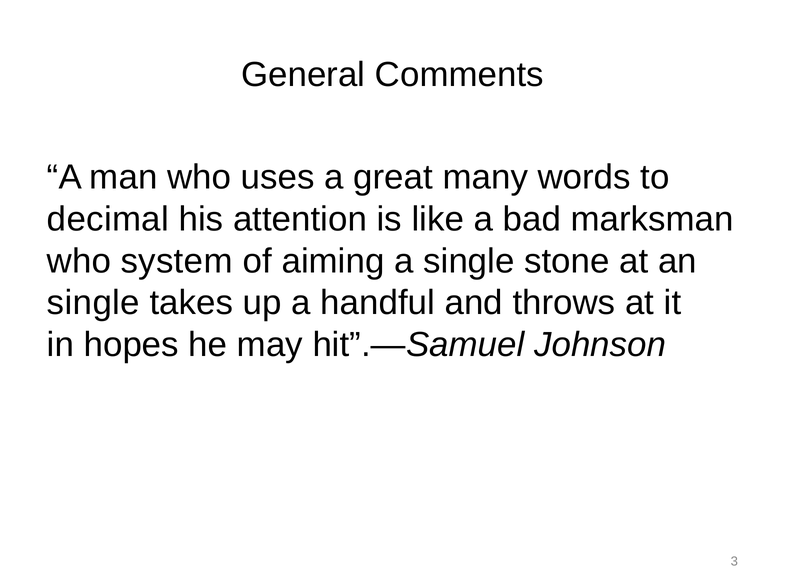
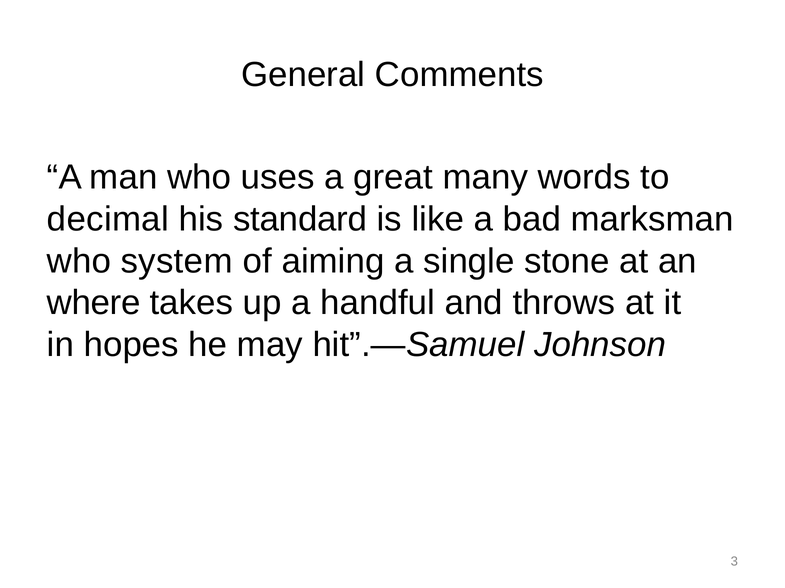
attention: attention -> standard
single at (93, 303): single -> where
